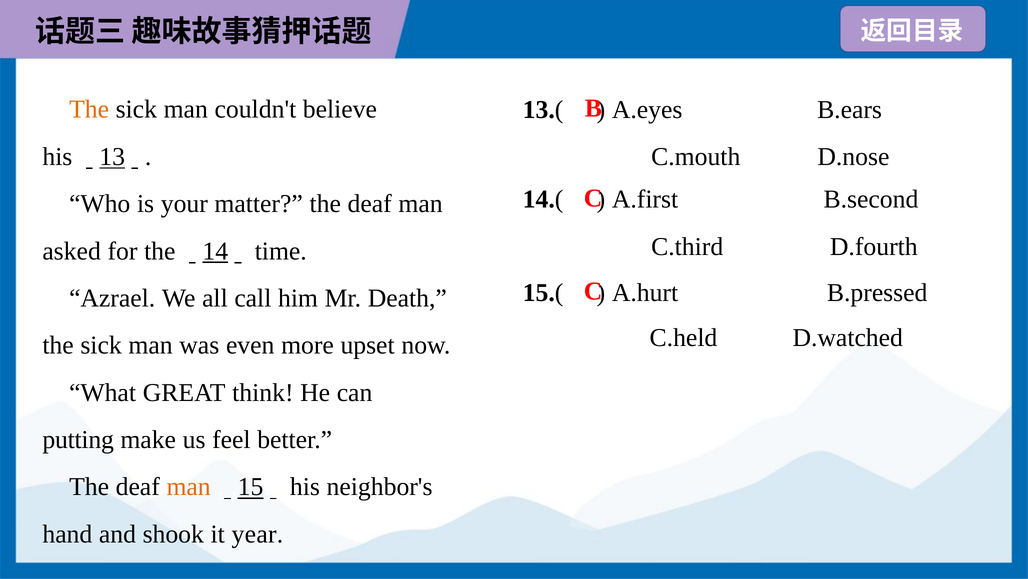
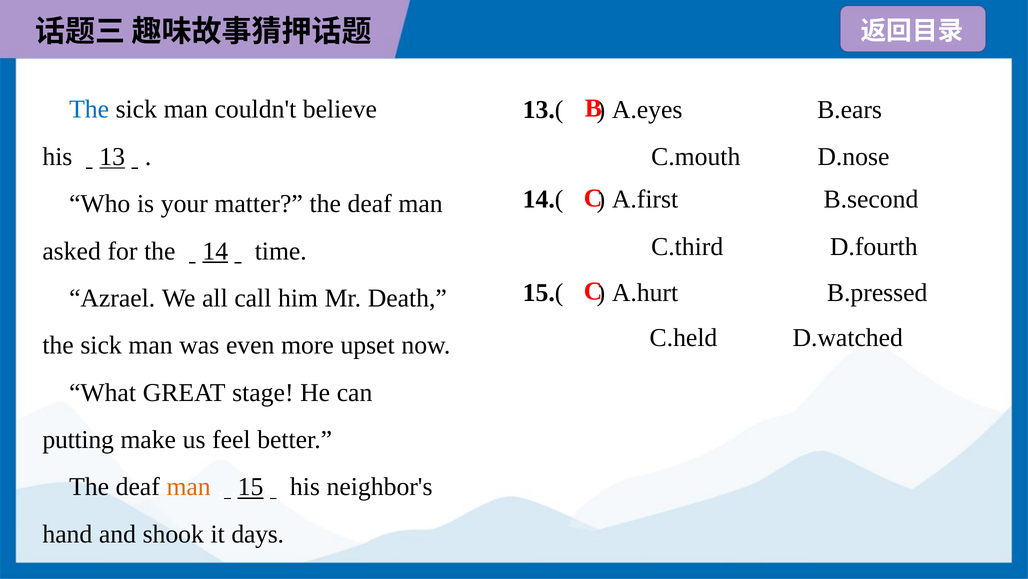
The at (89, 109) colour: orange -> blue
think: think -> stage
year: year -> days
